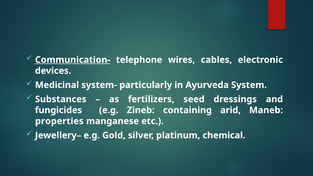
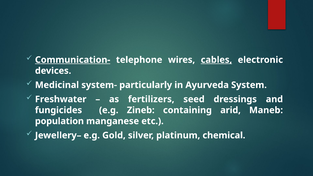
cables underline: none -> present
Substances: Substances -> Freshwater
properties: properties -> population
